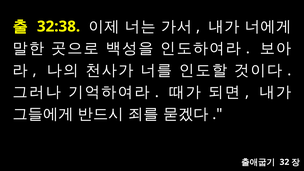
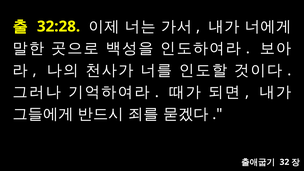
32:38: 32:38 -> 32:28
